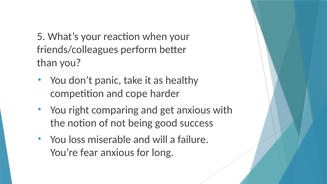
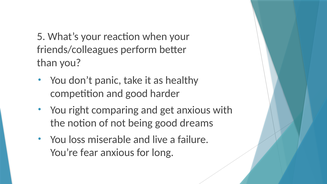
and cope: cope -> good
success: success -> dreams
will: will -> live
